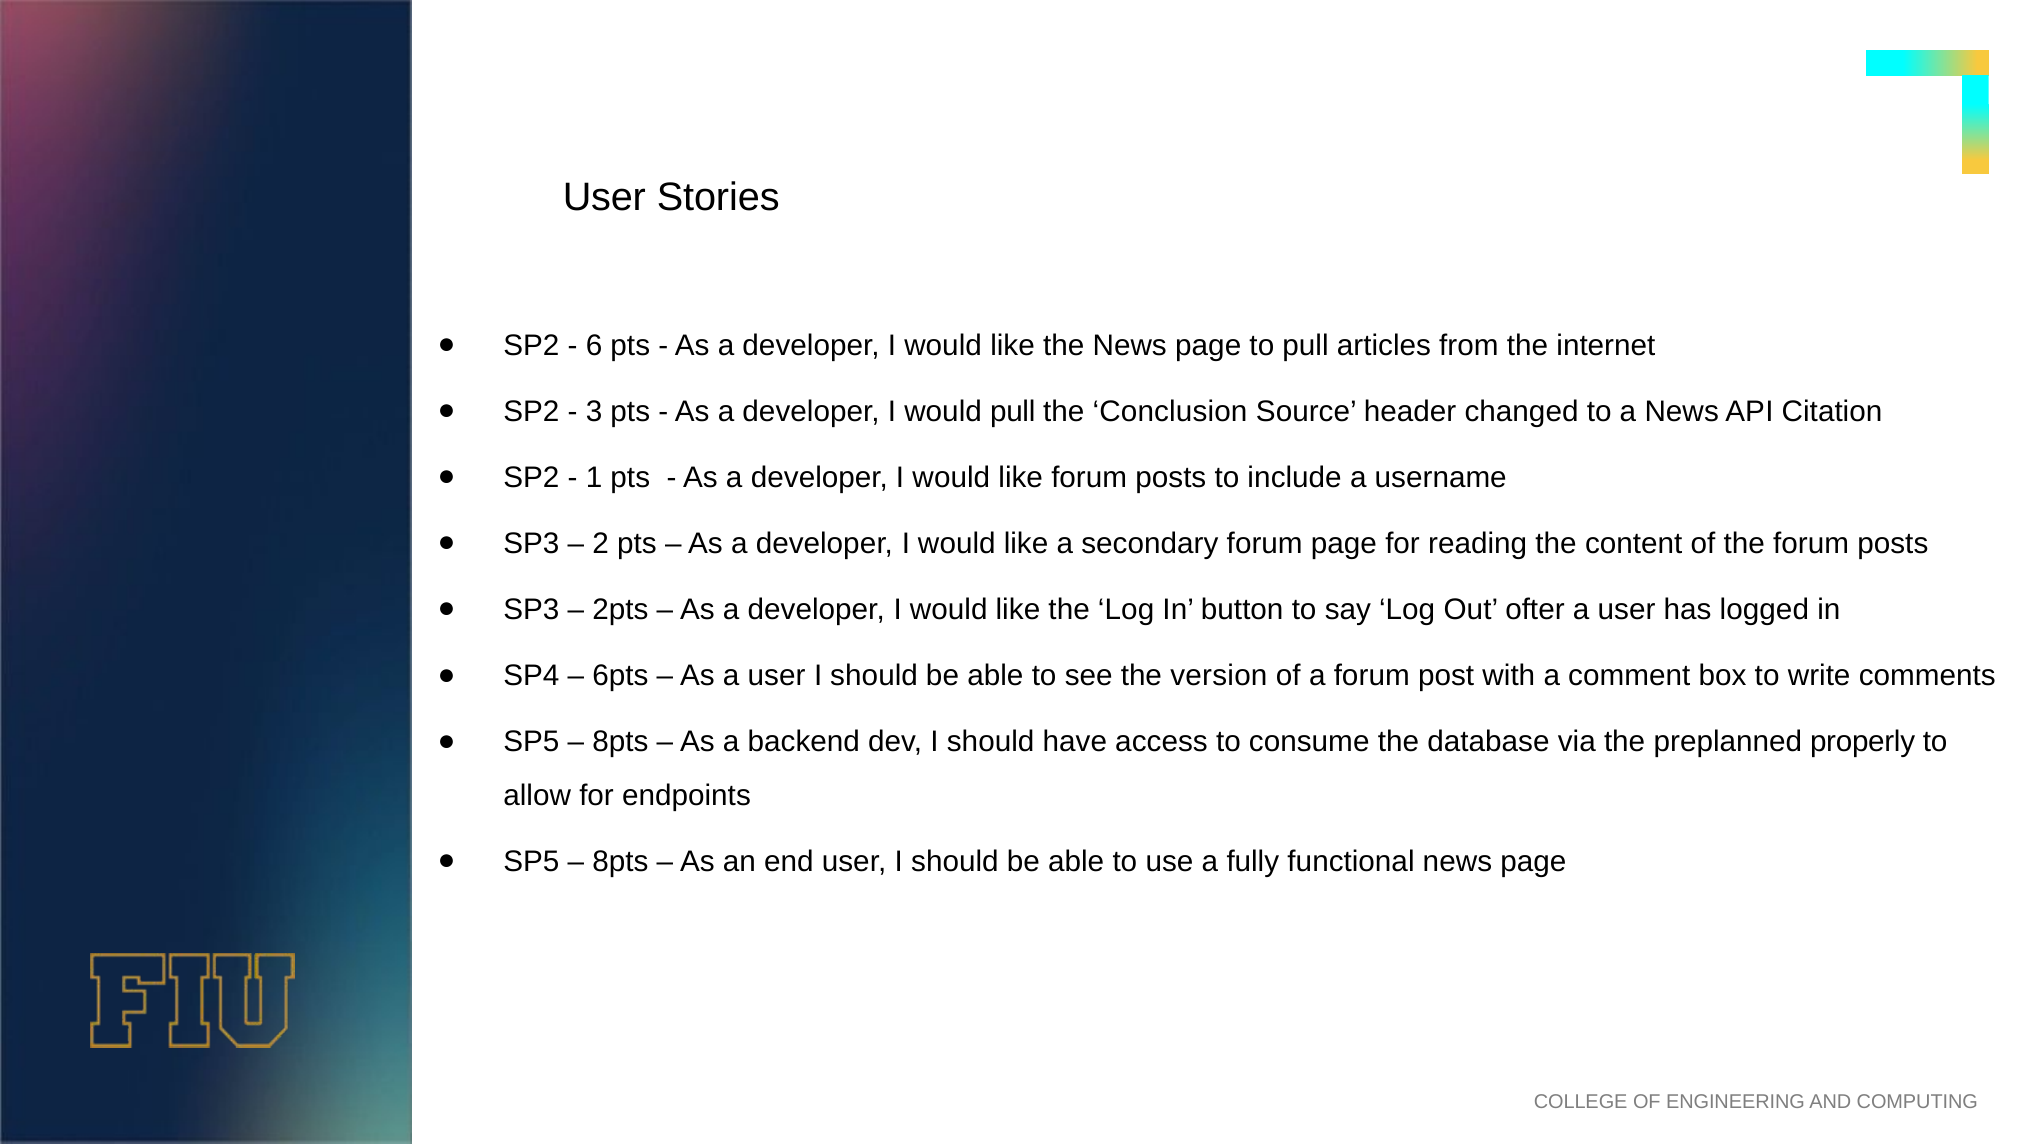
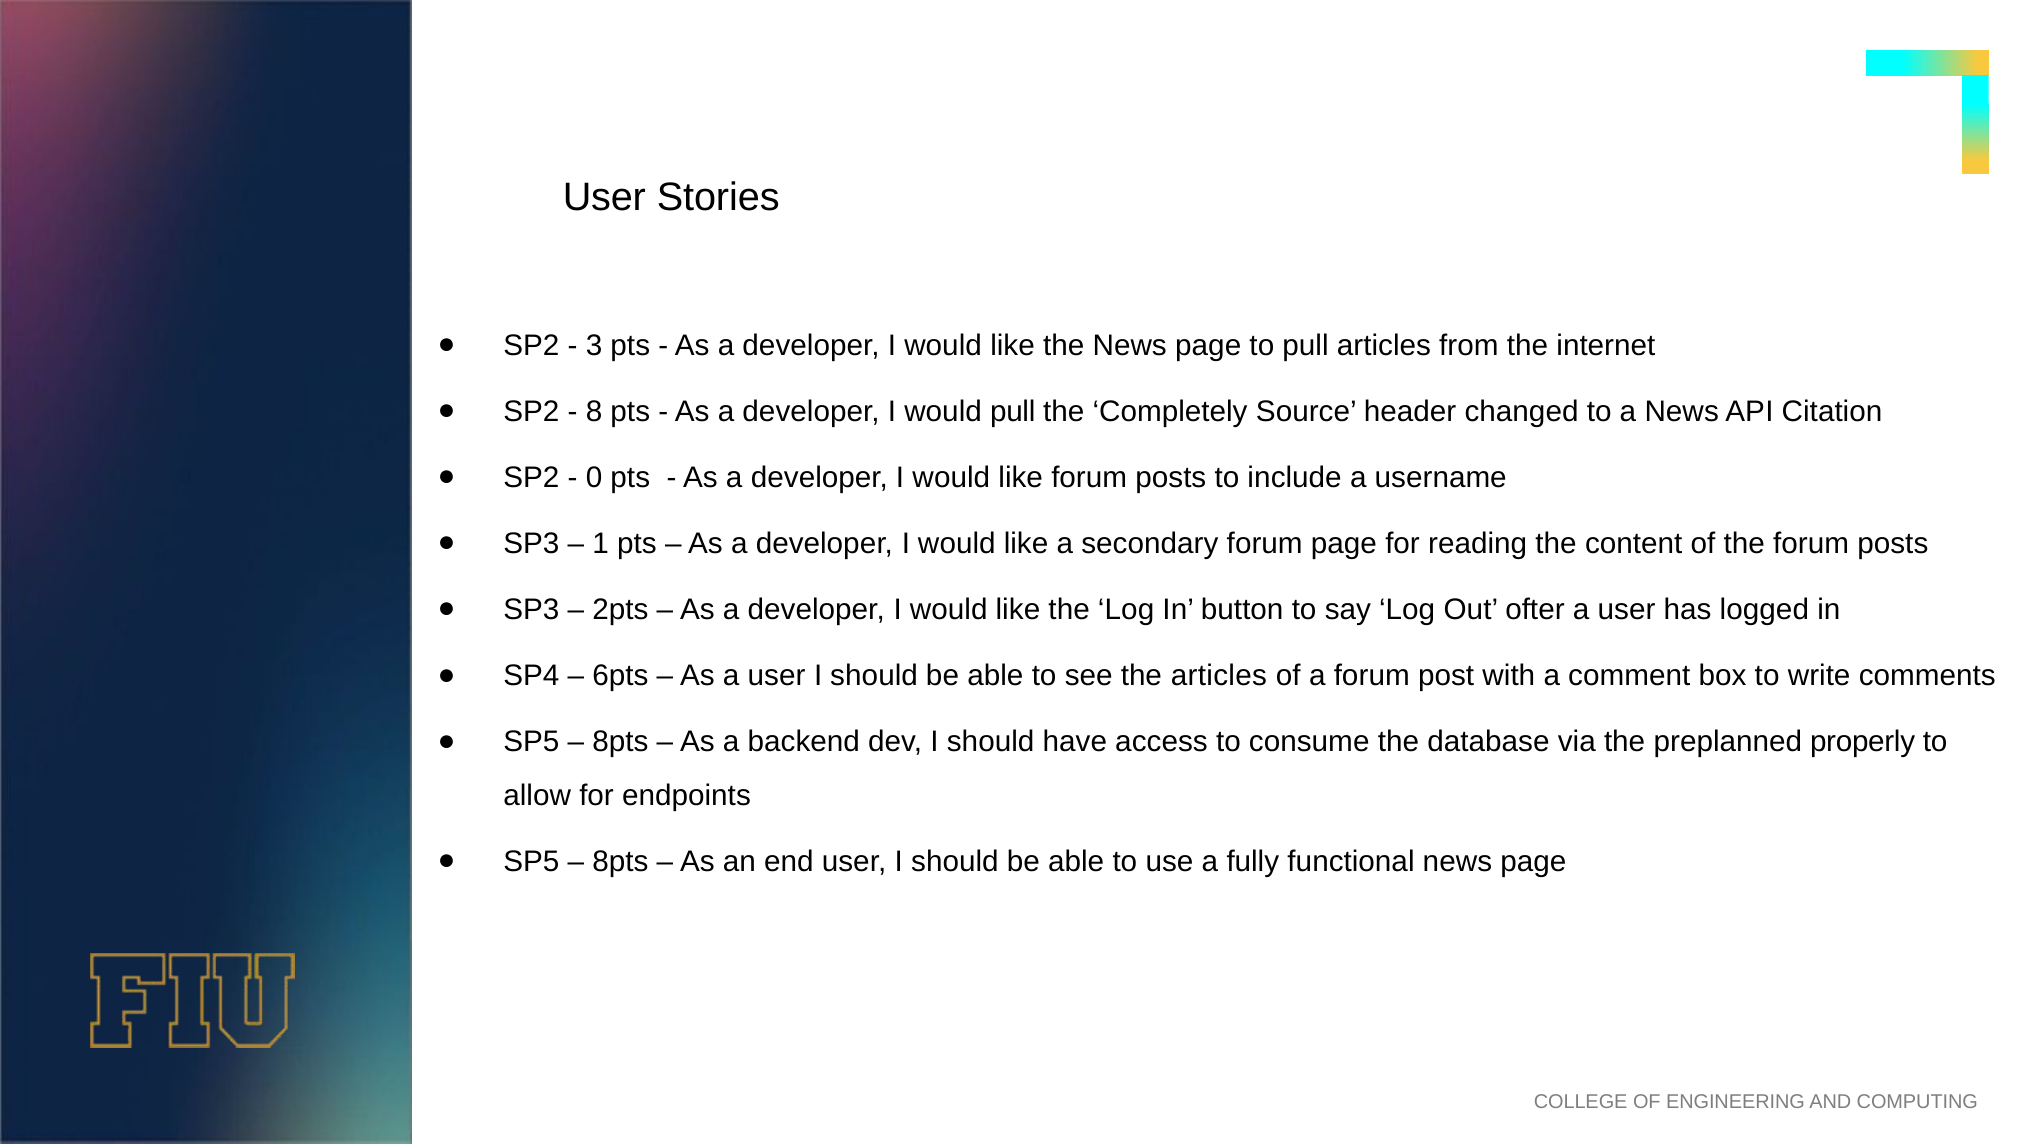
6: 6 -> 3
3: 3 -> 8
Conclusion: Conclusion -> Completely
1: 1 -> 0
2: 2 -> 1
the version: version -> articles
